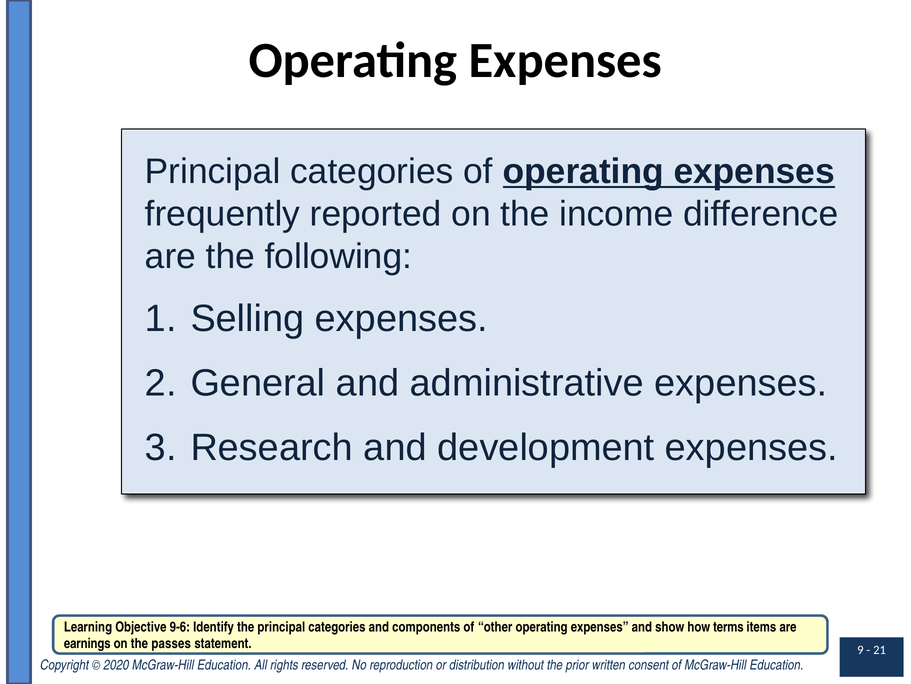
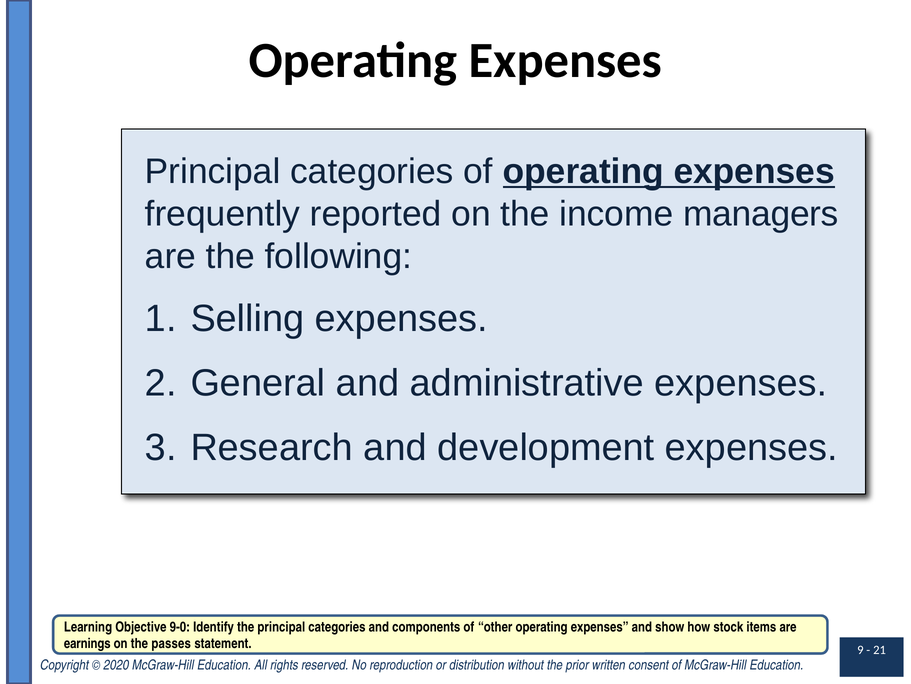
difference: difference -> managers
9-6: 9-6 -> 9-0
terms: terms -> stock
